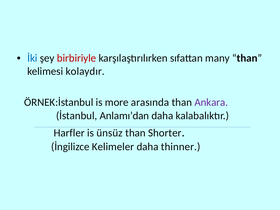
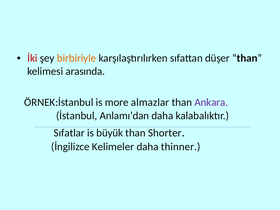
İki colour: blue -> red
birbiriyle colour: red -> orange
many: many -> düşer
kolaydır: kolaydır -> arasında
arasında: arasında -> almazlar
Harfler: Harfler -> Sıfatlar
ünsüz: ünsüz -> büyük
